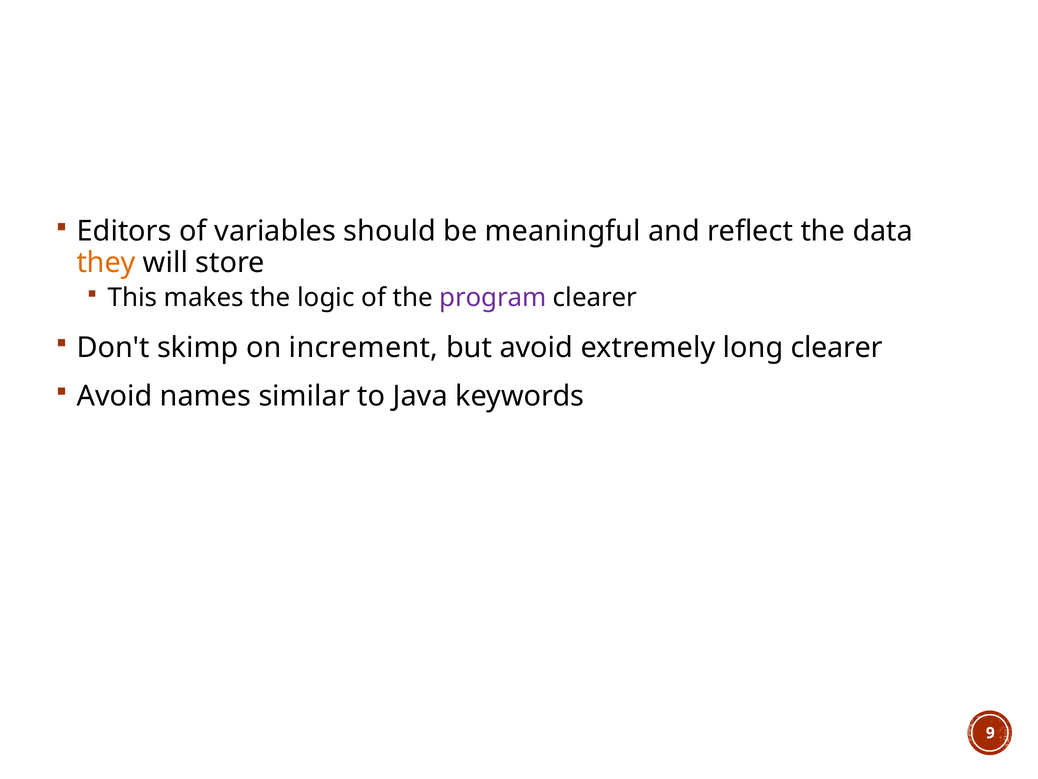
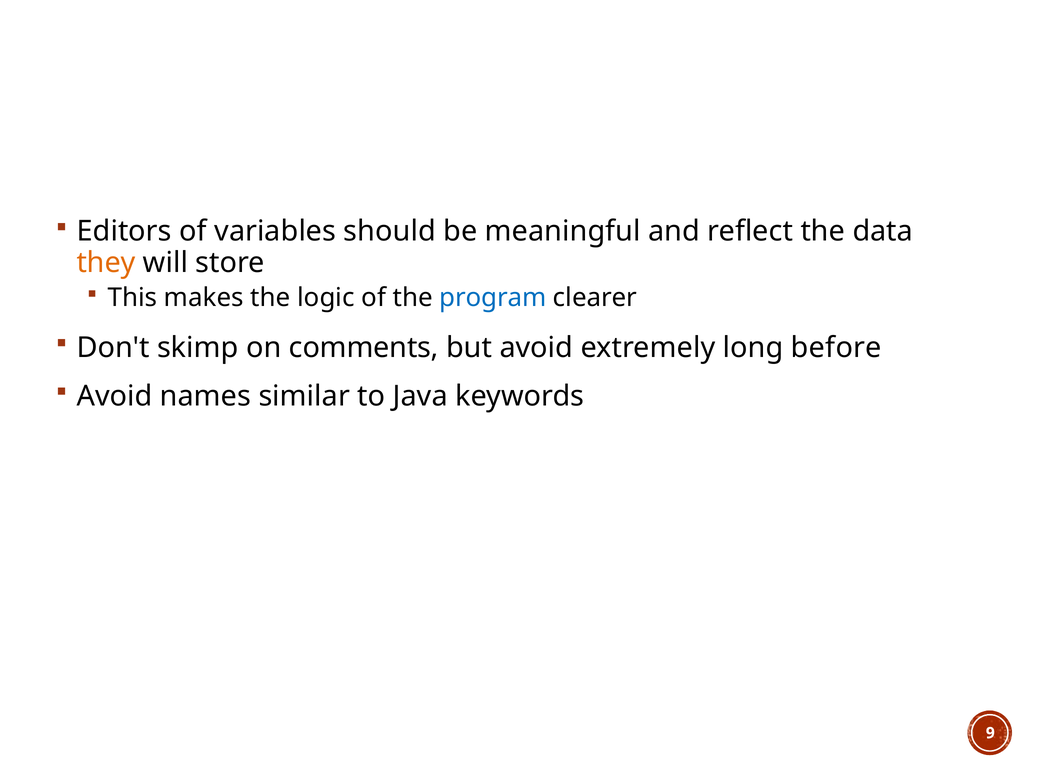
program colour: purple -> blue
increment: increment -> comments
long clearer: clearer -> before
